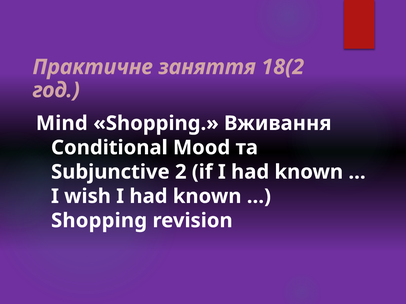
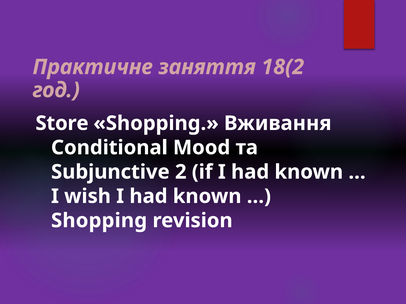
Mind: Mind -> Store
